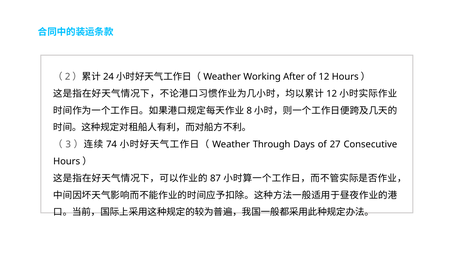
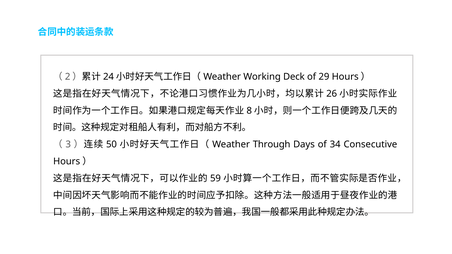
After: After -> Deck
of 12: 12 -> 29
12 at (332, 94): 12 -> 26
74: 74 -> 50
27: 27 -> 34
87: 87 -> 59
